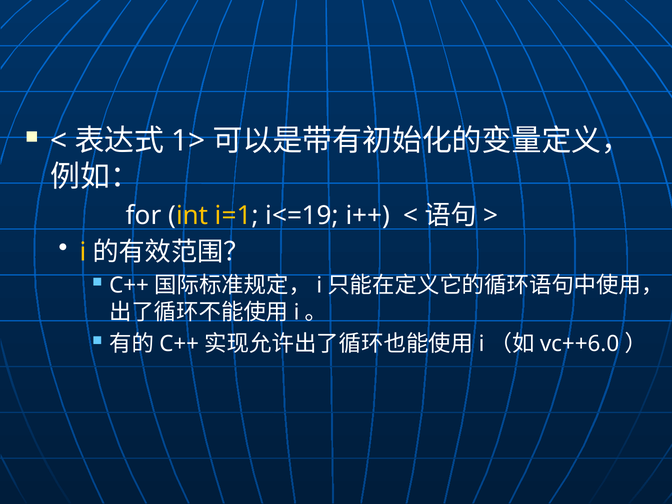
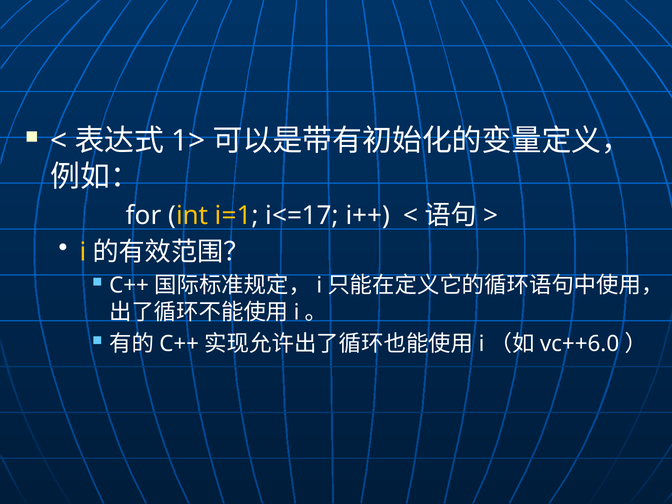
i<=19: i<=19 -> i<=17
